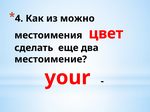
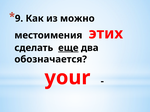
4: 4 -> 9
цвет: цвет -> этих
еще underline: none -> present
местоимение: местоимение -> обозначается
